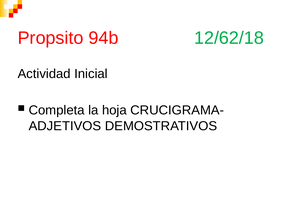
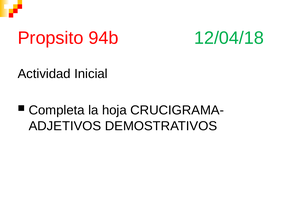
12/62/18: 12/62/18 -> 12/04/18
